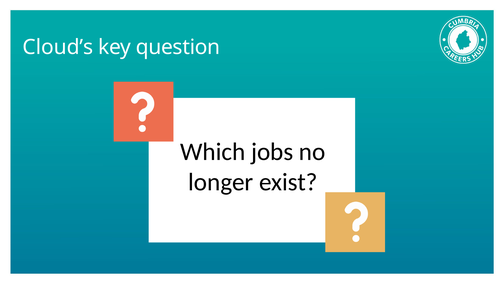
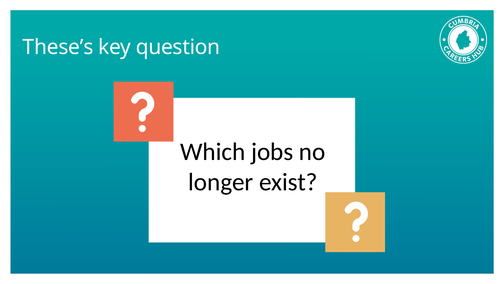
Cloud’s: Cloud’s -> These’s
